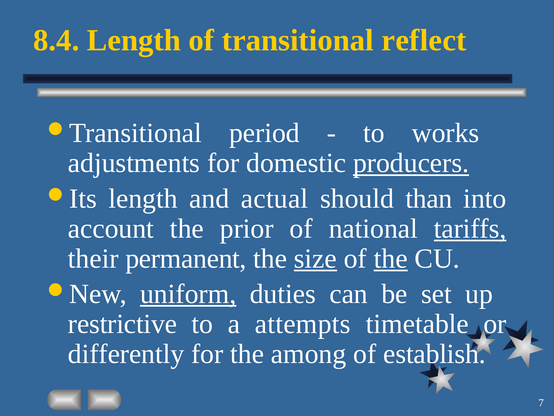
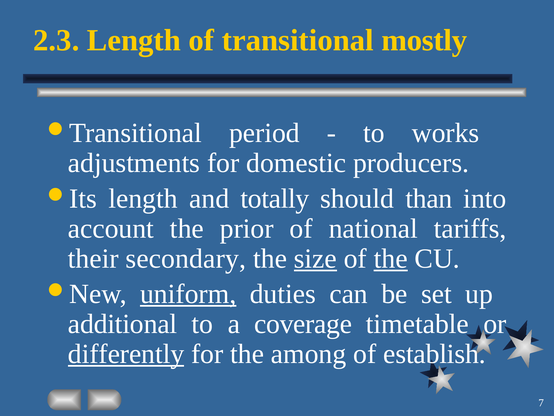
8.4: 8.4 -> 2.3
reflect: reflect -> mostly
producers underline: present -> none
actual: actual -> totally
tariffs underline: present -> none
permanent: permanent -> secondary
restrictive: restrictive -> additional
attempts: attempts -> coverage
differently underline: none -> present
